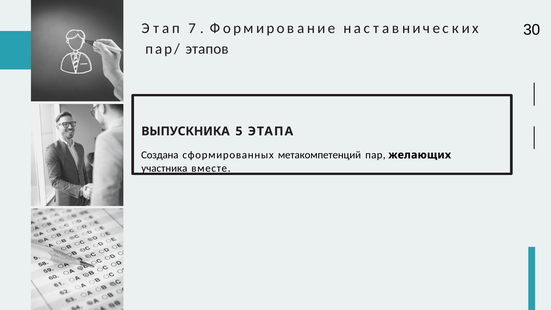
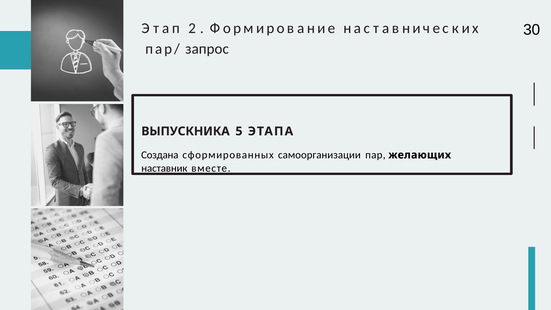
7: 7 -> 2
этапов: этапов -> запрос
метакомпетенций: метакомпетенций -> самоорганизации
участника: участника -> наставник
